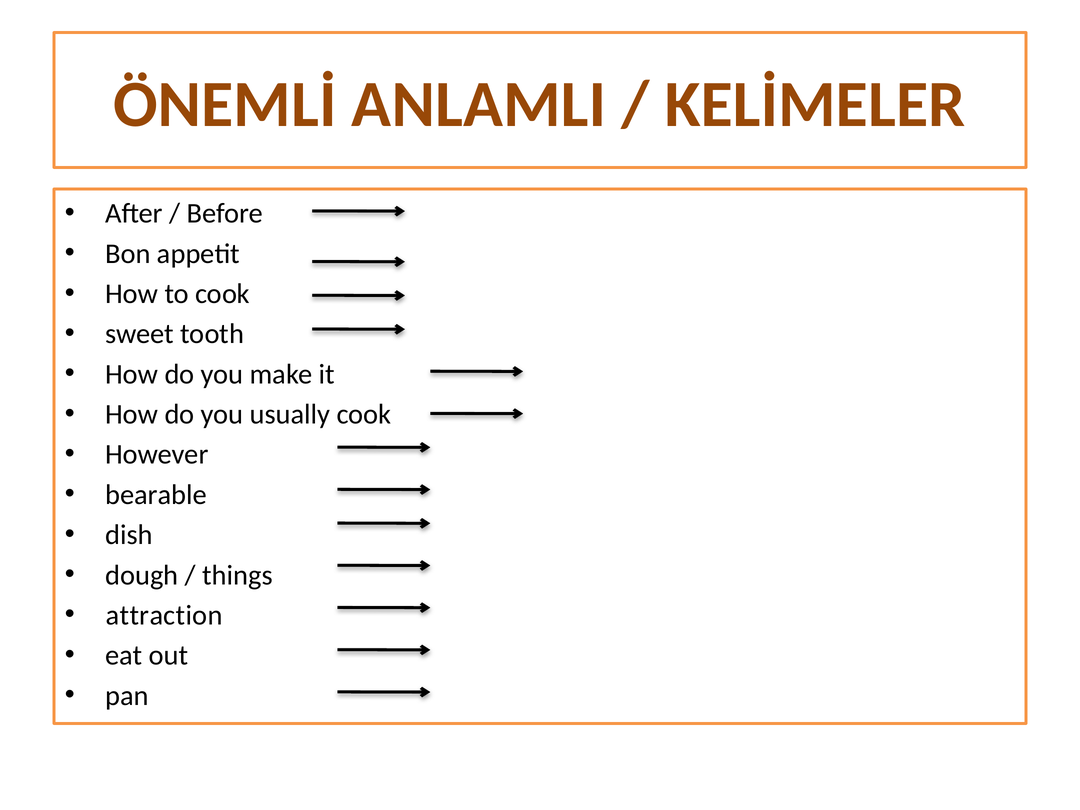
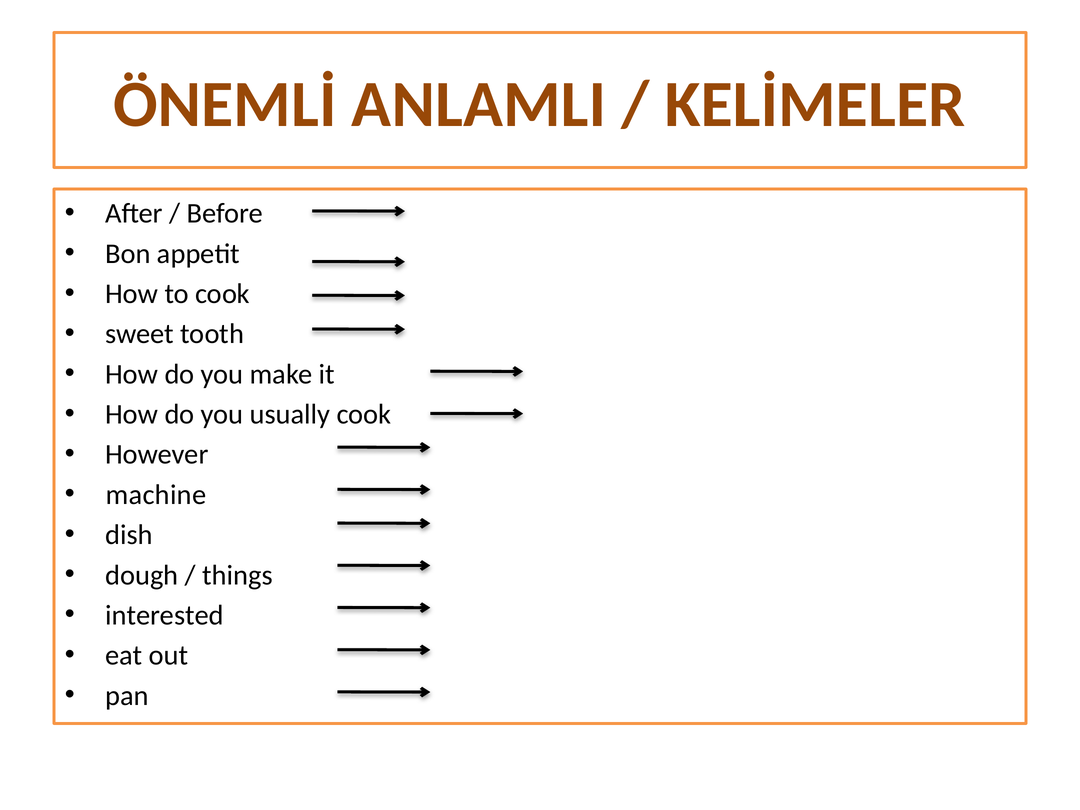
bearable: bearable -> machine
attraction: attraction -> interested
